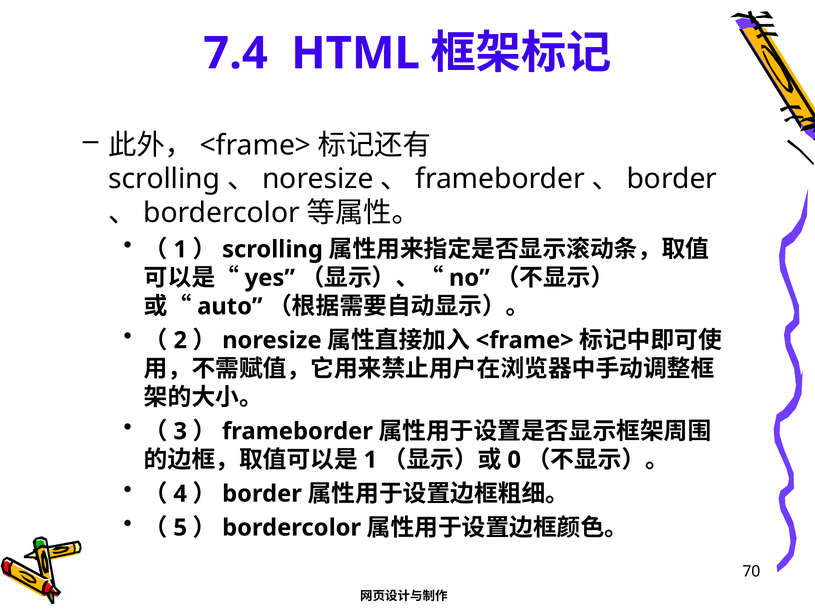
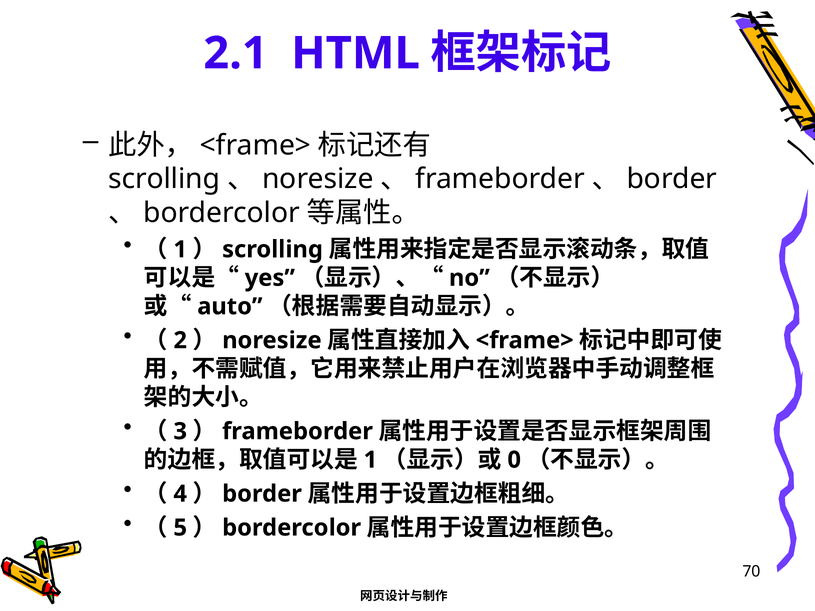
7.4: 7.4 -> 2.1
